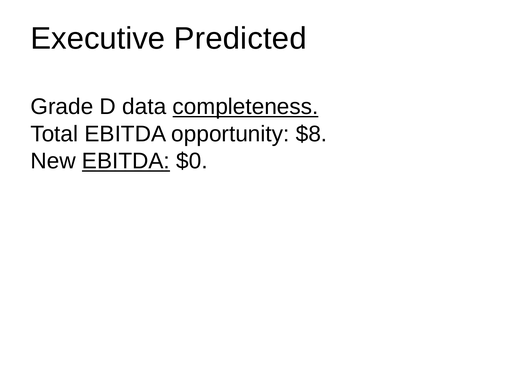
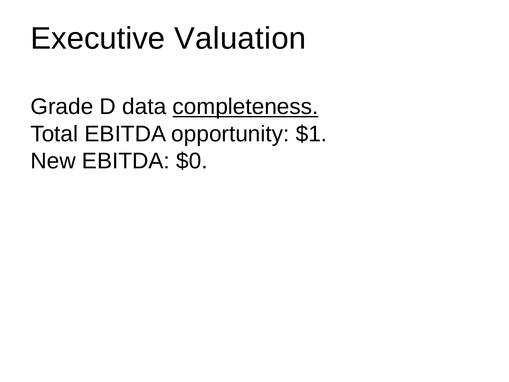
Predicted: Predicted -> Valuation
$8: $8 -> $1
EBITDA at (126, 161) underline: present -> none
